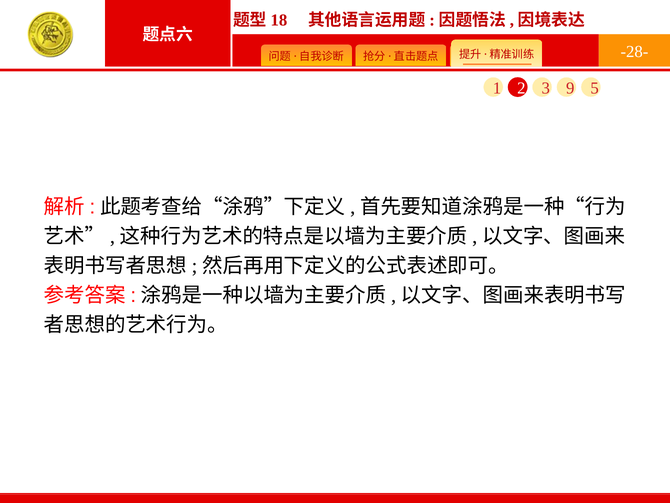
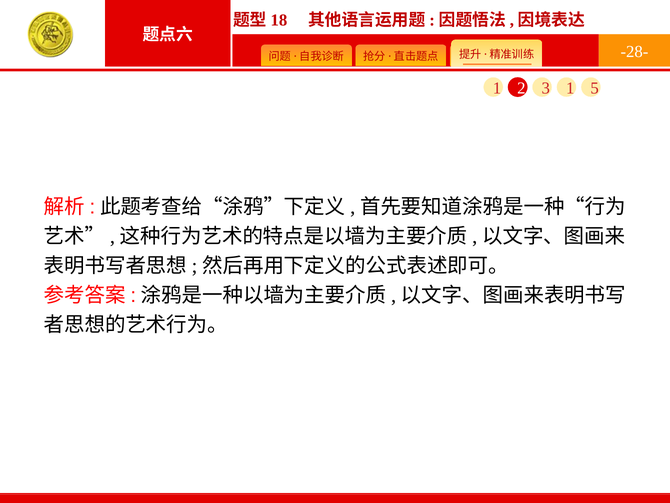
3 9: 9 -> 1
